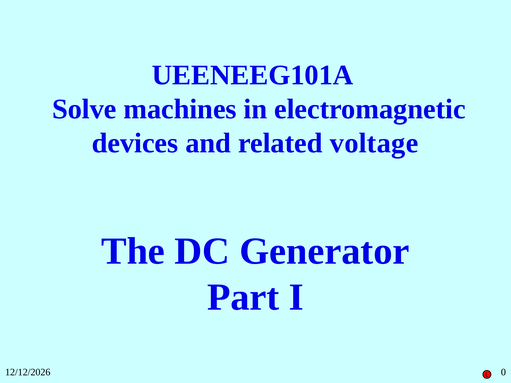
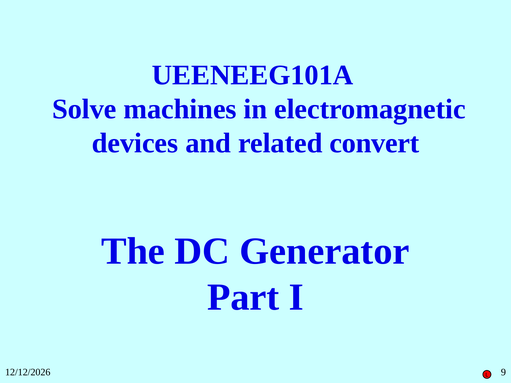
voltage: voltage -> convert
0: 0 -> 9
